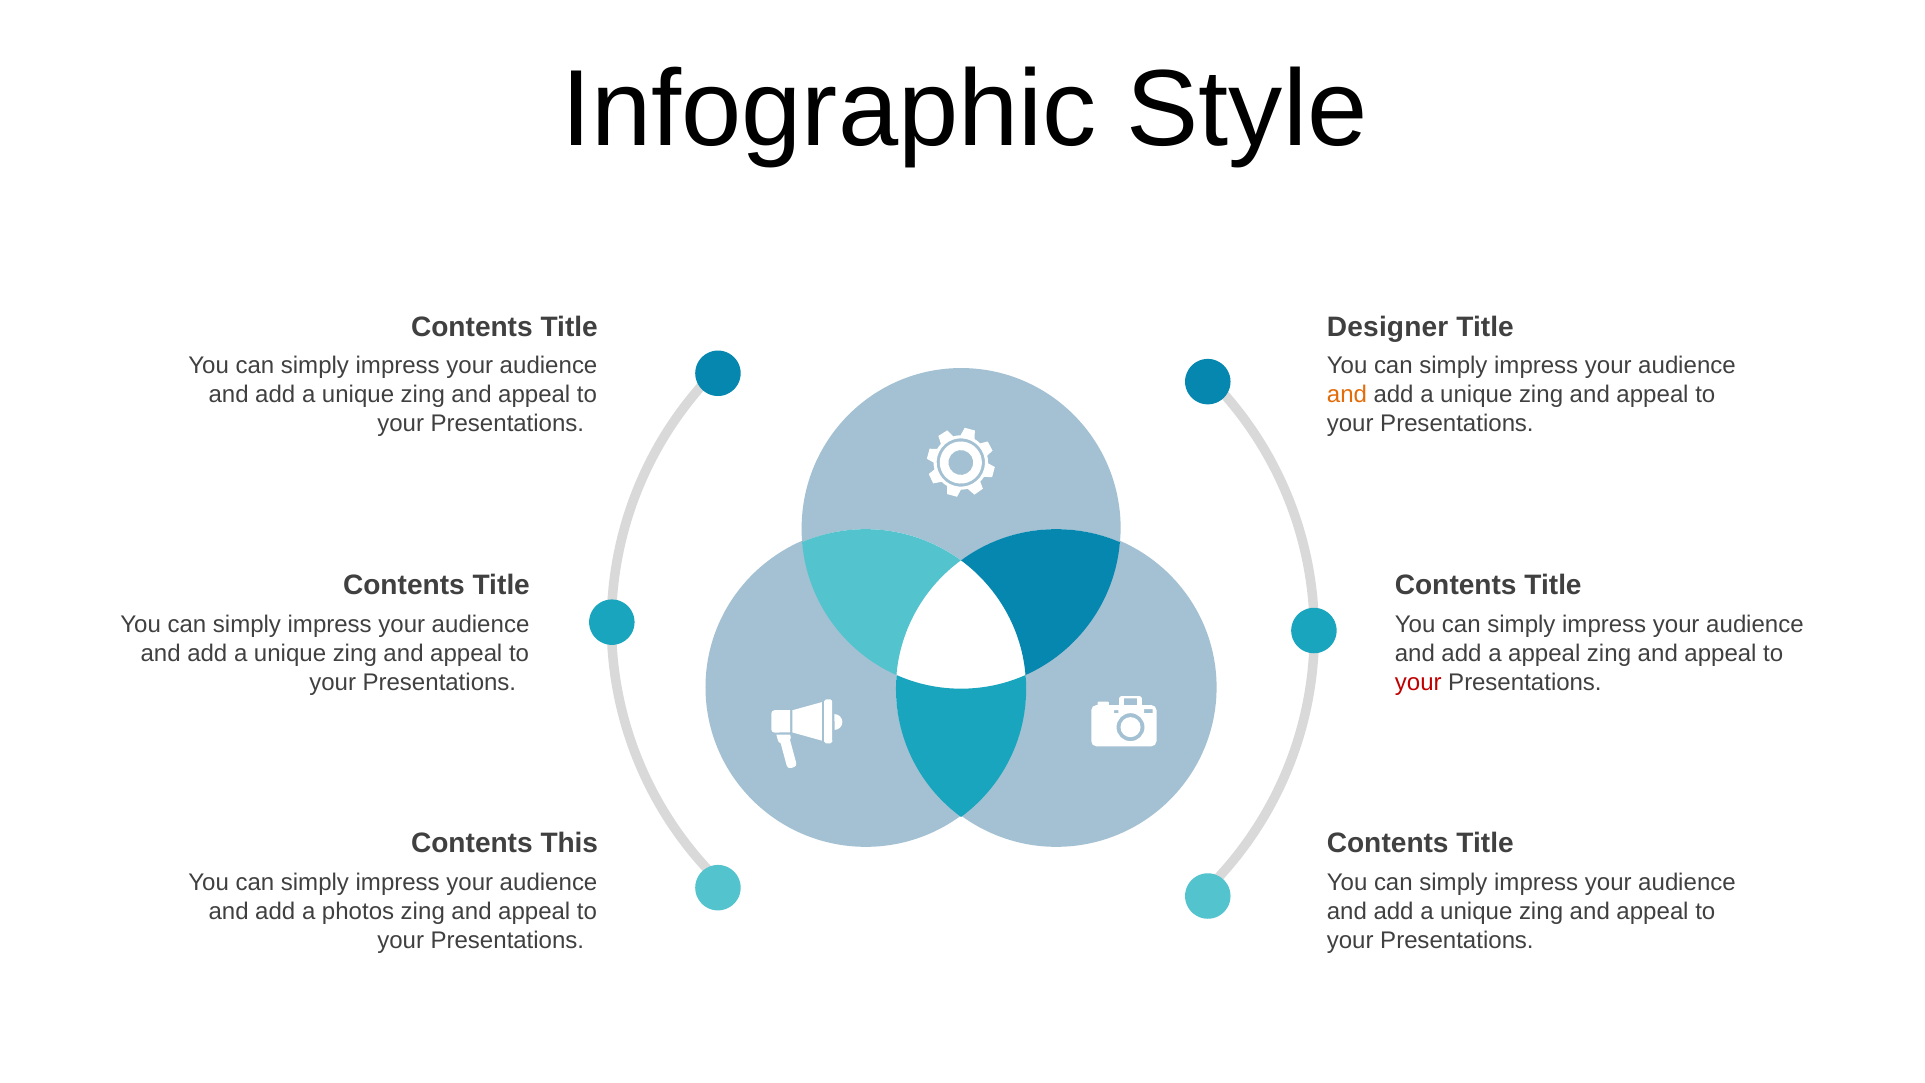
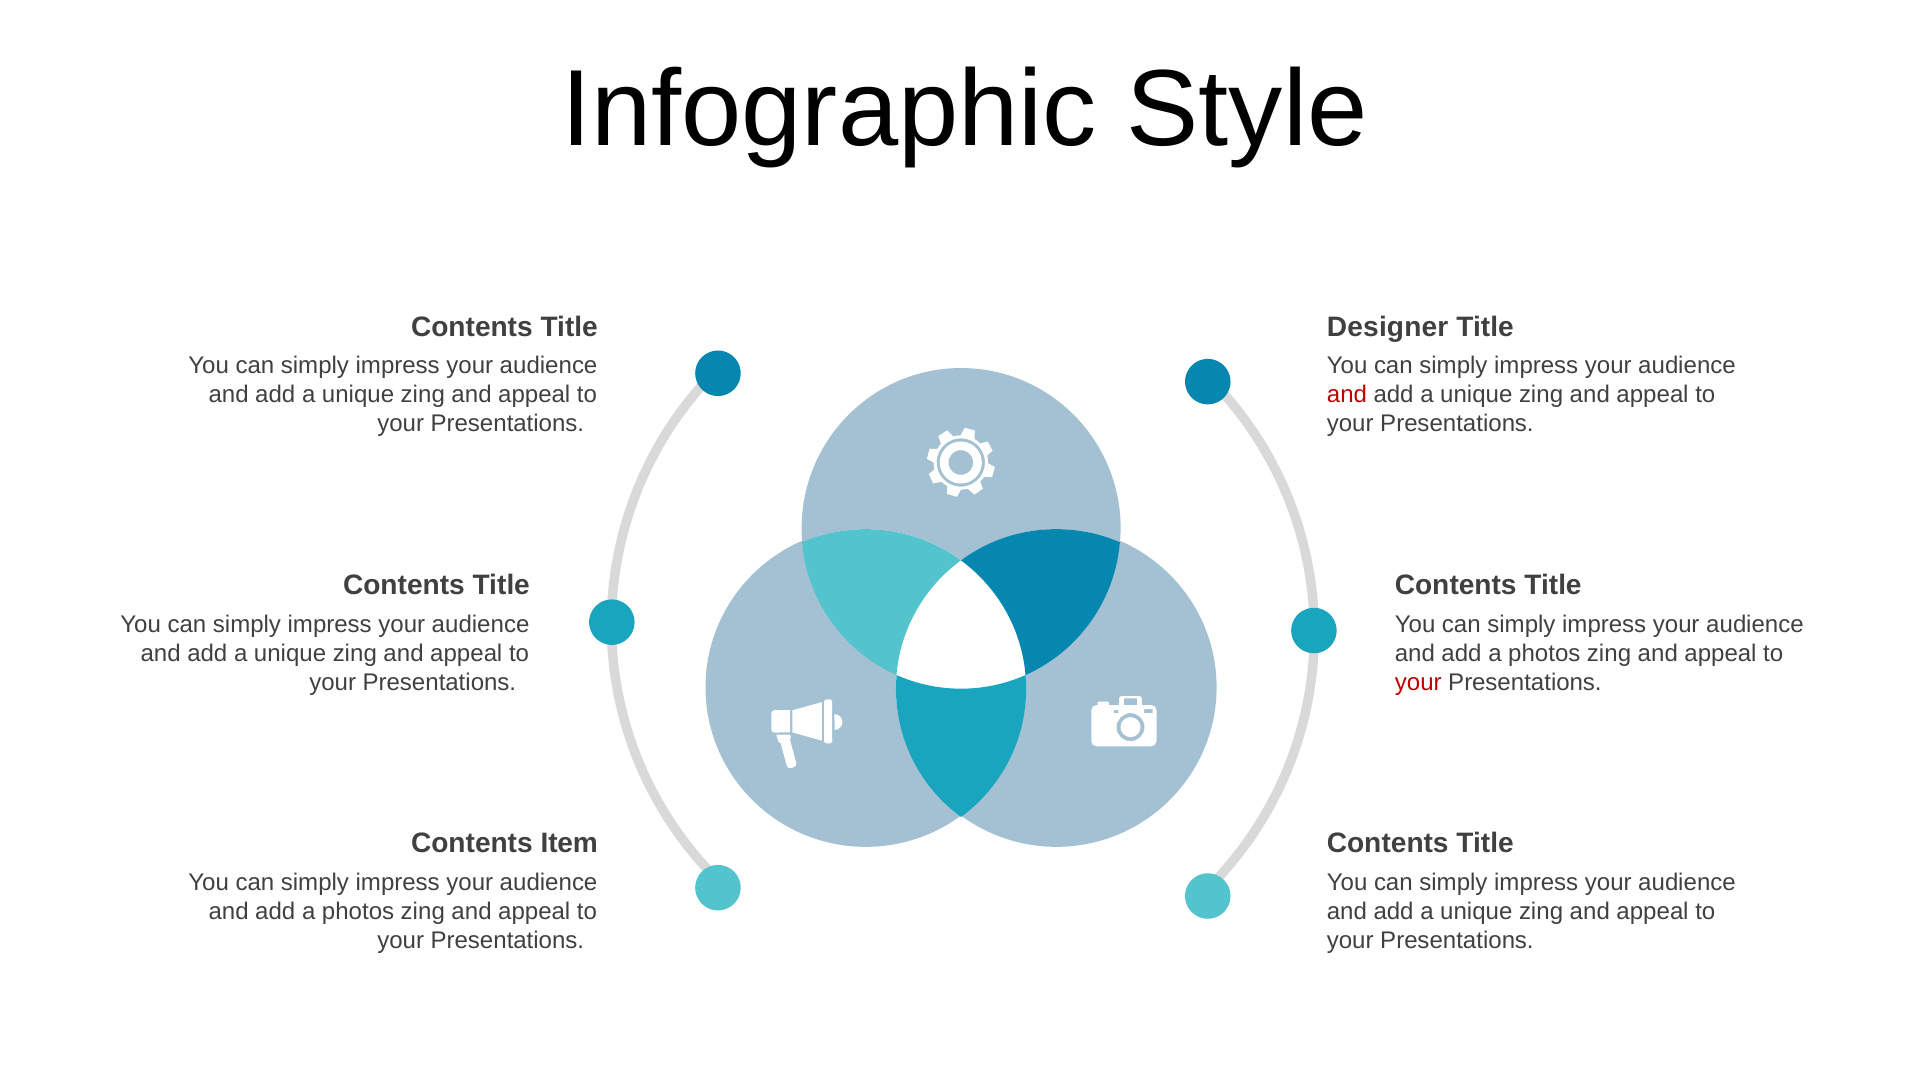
and at (1347, 395) colour: orange -> red
appeal at (1544, 653): appeal -> photos
This: This -> Item
